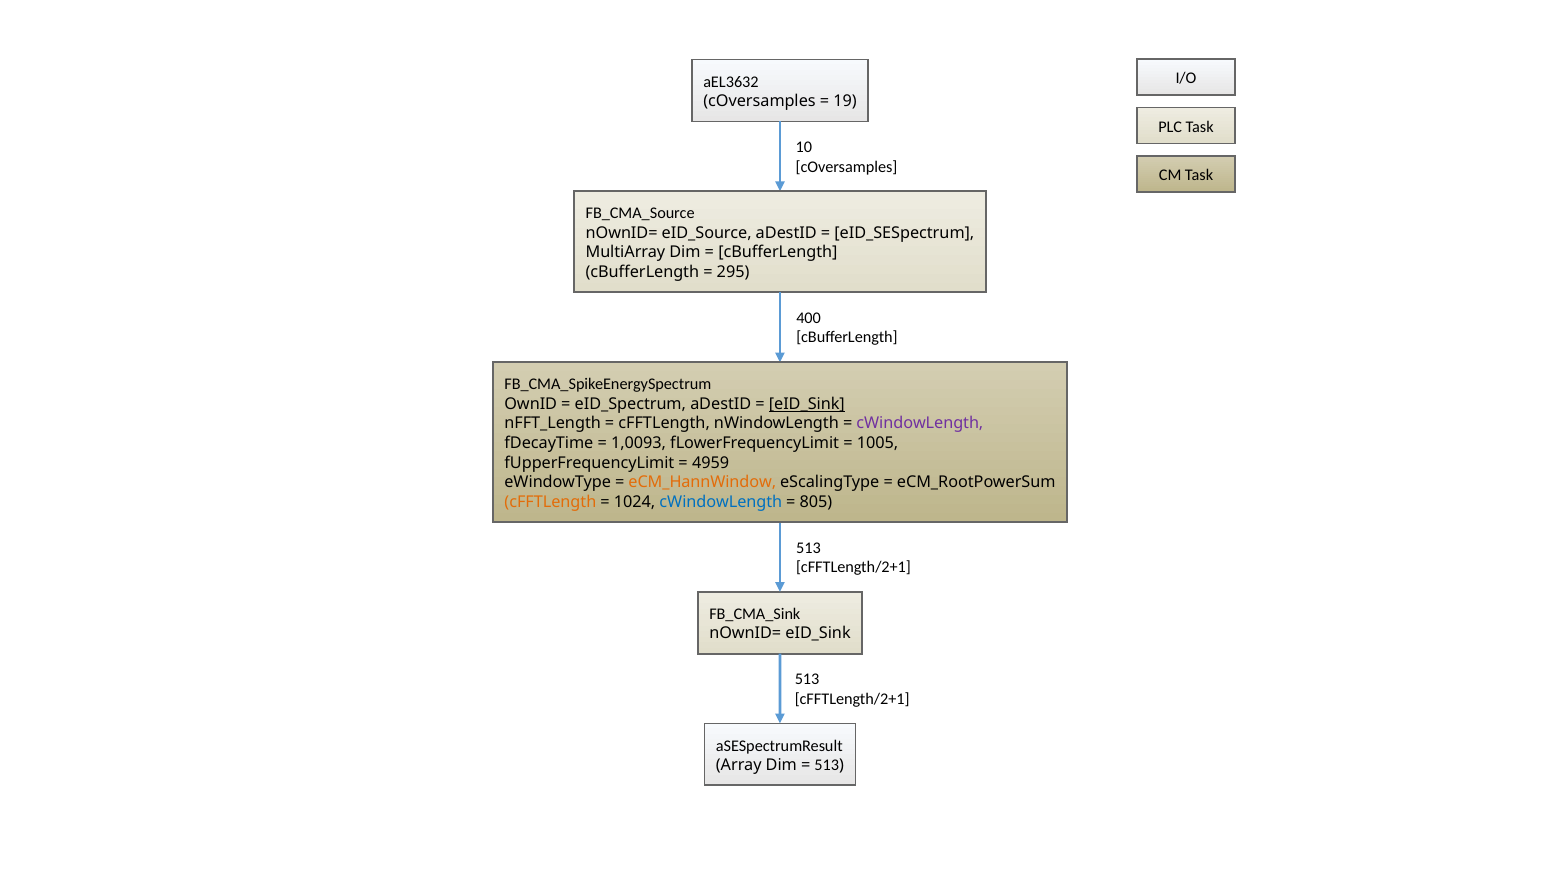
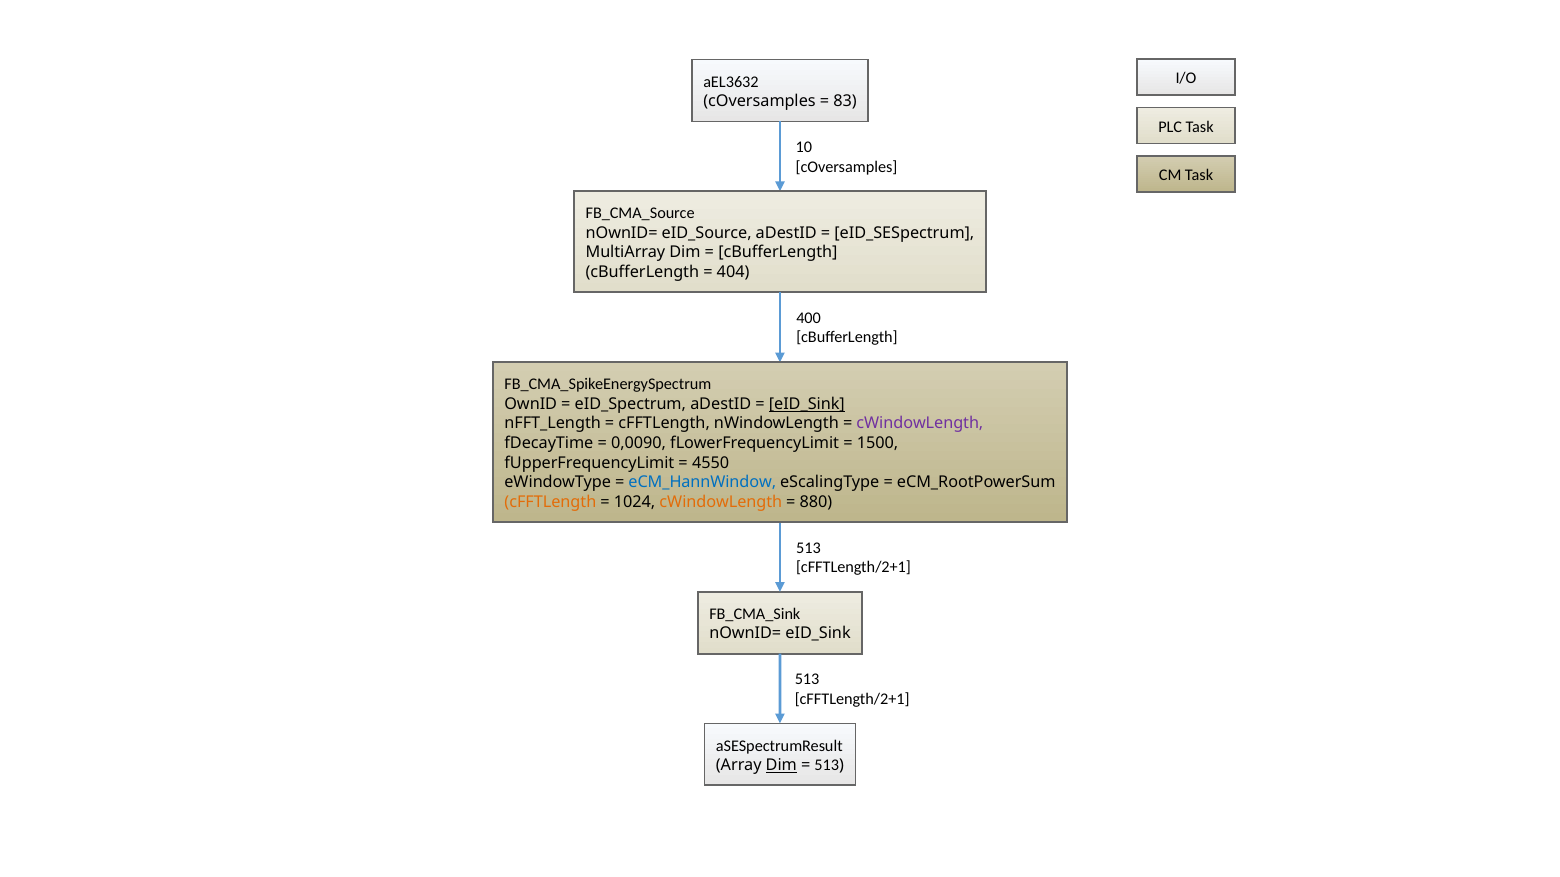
19: 19 -> 83
295: 295 -> 404
1,0093: 1,0093 -> 0,0090
1005: 1005 -> 1500
4959: 4959 -> 4550
eCM_HannWindow colour: orange -> blue
cWindowLength at (721, 502) colour: blue -> orange
805: 805 -> 880
Dim at (781, 766) underline: none -> present
